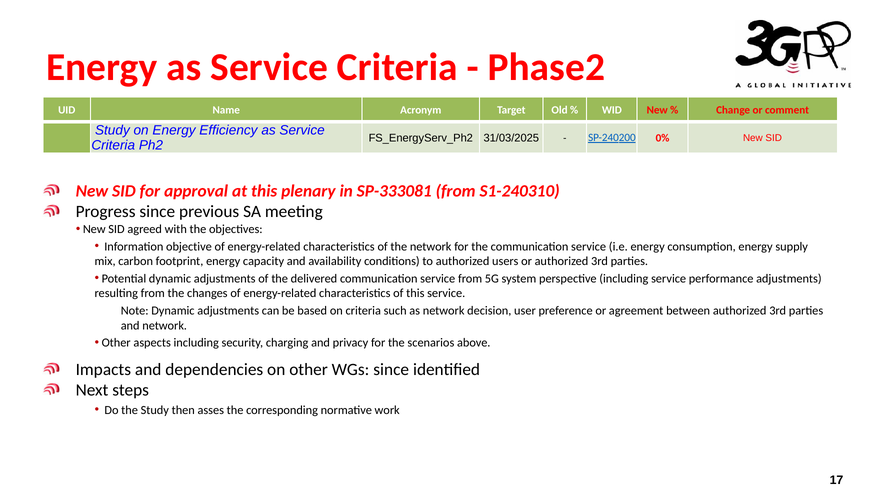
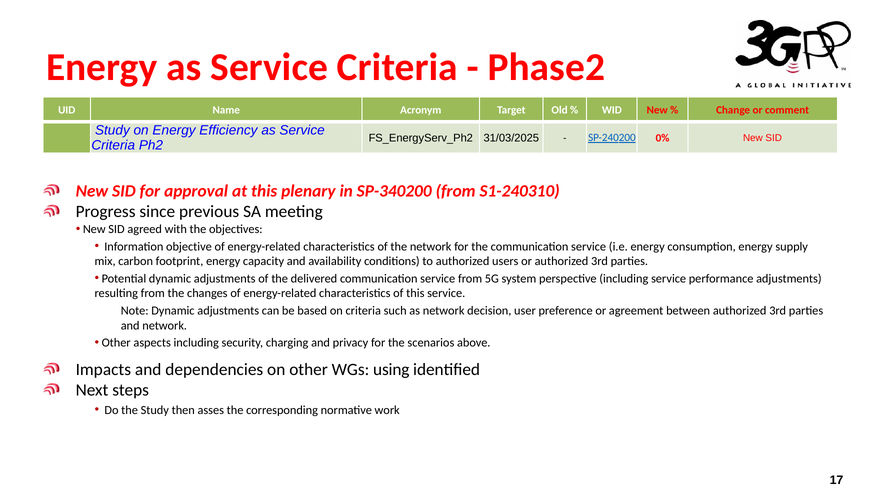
SP-333081: SP-333081 -> SP-340200
WGs since: since -> using
